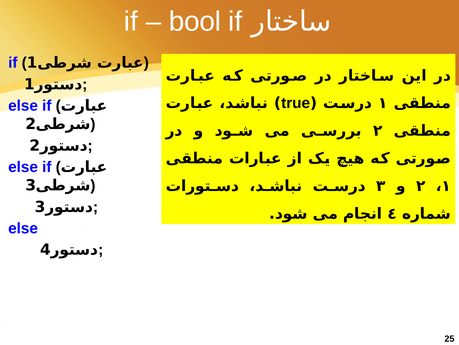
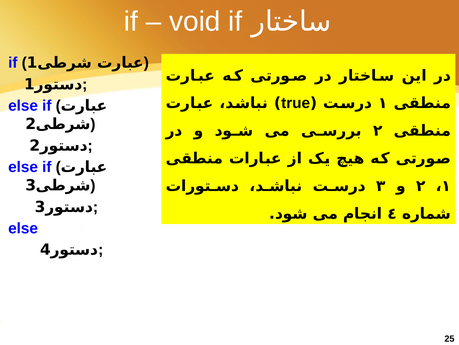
bool: bool -> void
